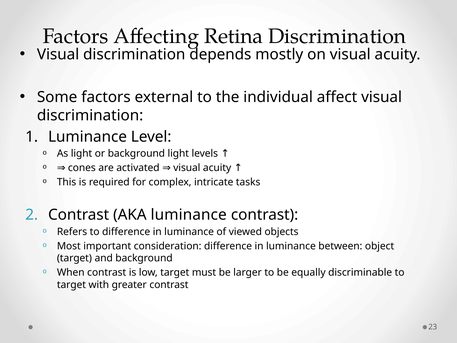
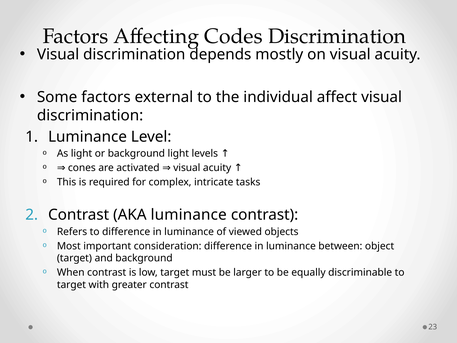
Retina: Retina -> Codes
